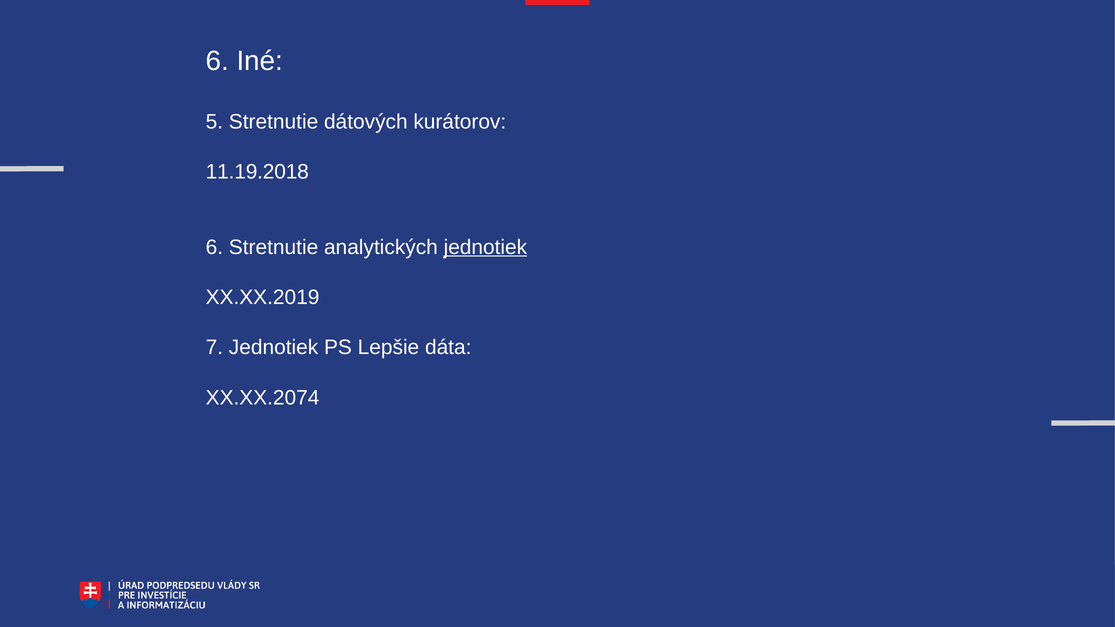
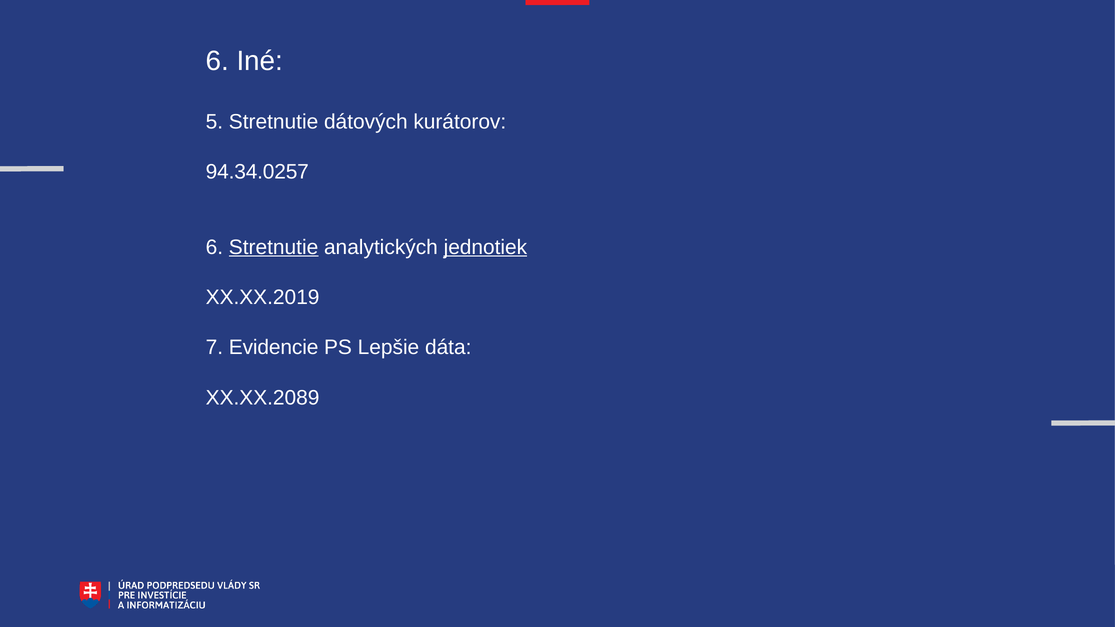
11.19.2018: 11.19.2018 -> 94.34.0257
Stretnutie at (274, 247) underline: none -> present
7 Jednotiek: Jednotiek -> Evidencie
XX.XX.2074: XX.XX.2074 -> XX.XX.2089
